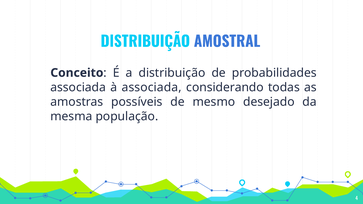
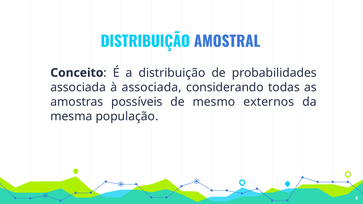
desejado: desejado -> externos
